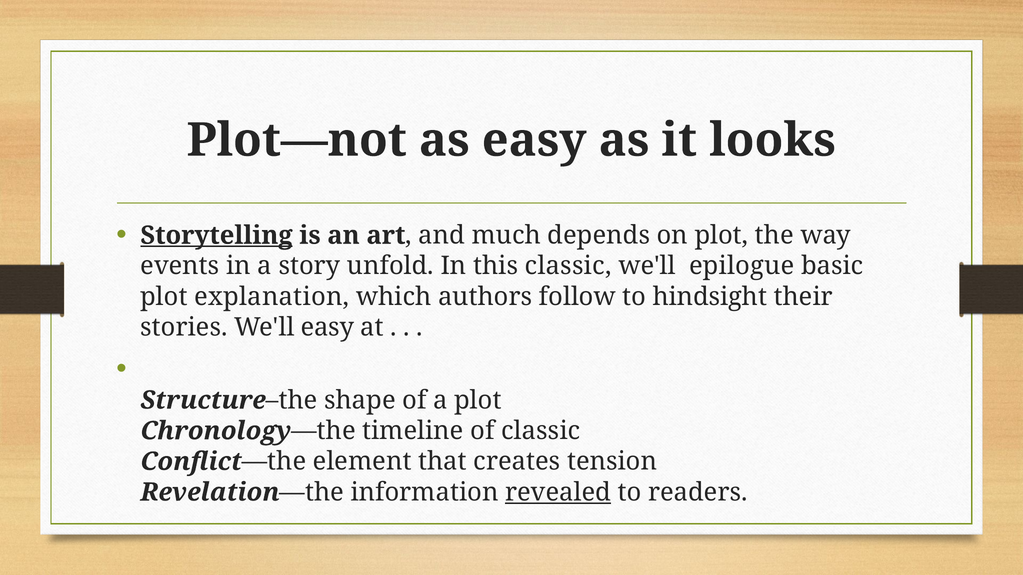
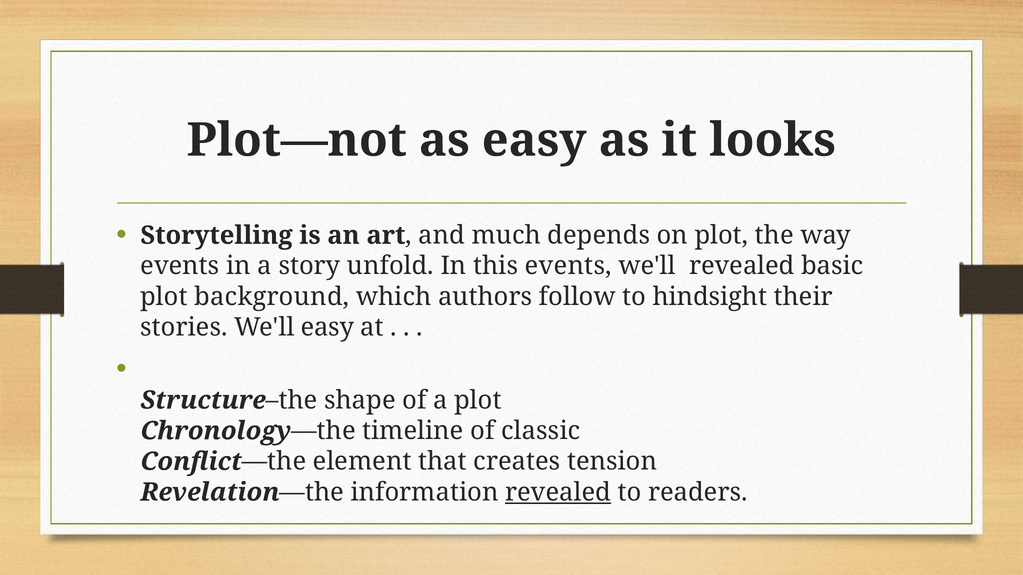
Storytelling underline: present -> none
this classic: classic -> events
we'll epilogue: epilogue -> revealed
explanation: explanation -> background
